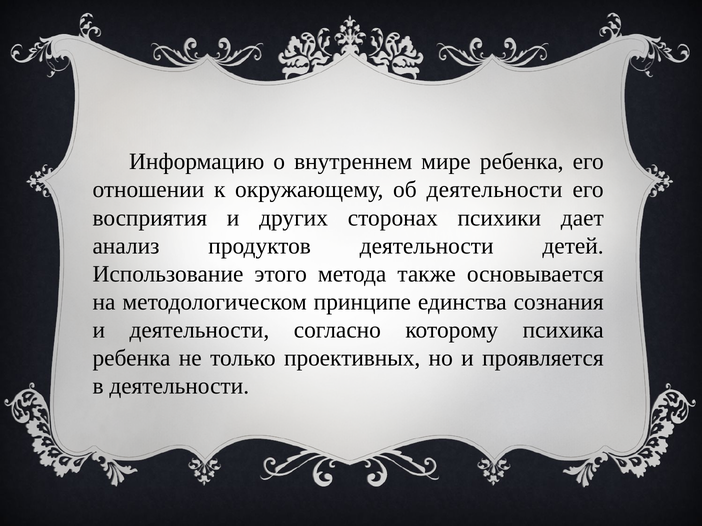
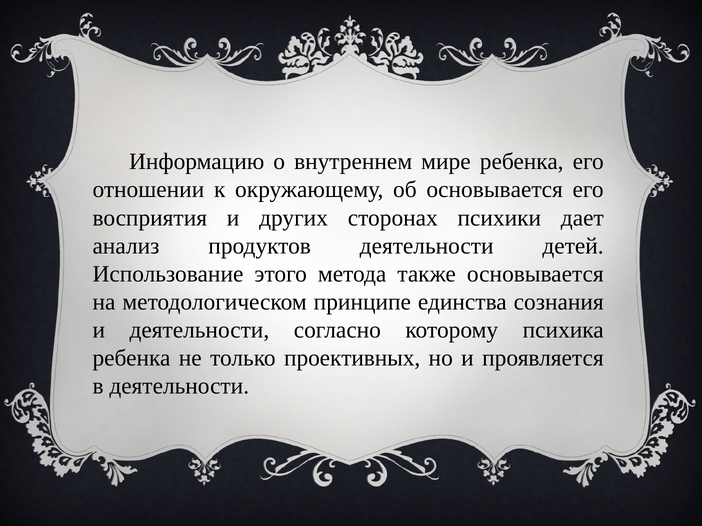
об деятельности: деятельности -> основывается
